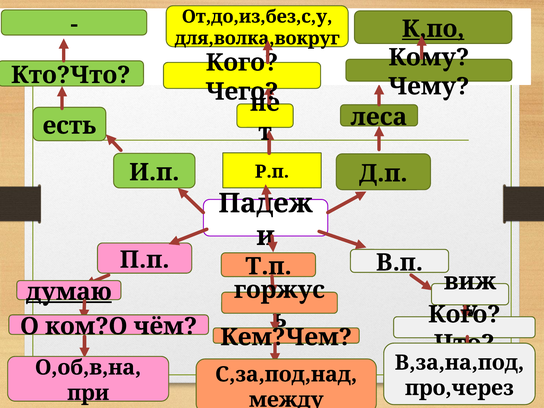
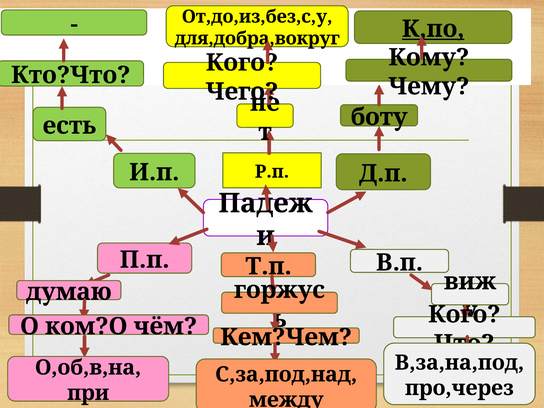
для,волка,вокруг: для,волка,вокруг -> для,добра,вокруг
леса: леса -> боту
думаю underline: present -> none
